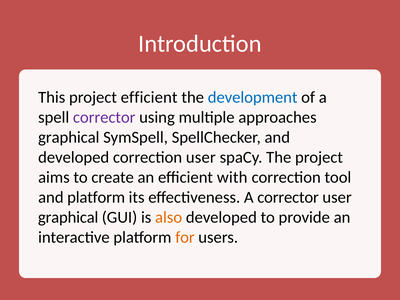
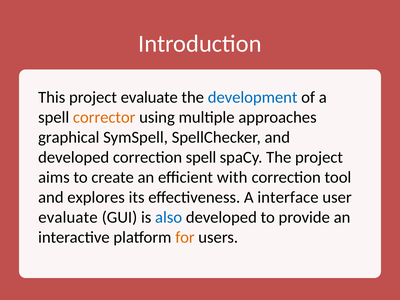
project efficient: efficient -> evaluate
corrector at (104, 117) colour: purple -> orange
correction user: user -> spell
and platform: platform -> explores
A corrector: corrector -> interface
graphical at (68, 217): graphical -> evaluate
also colour: orange -> blue
